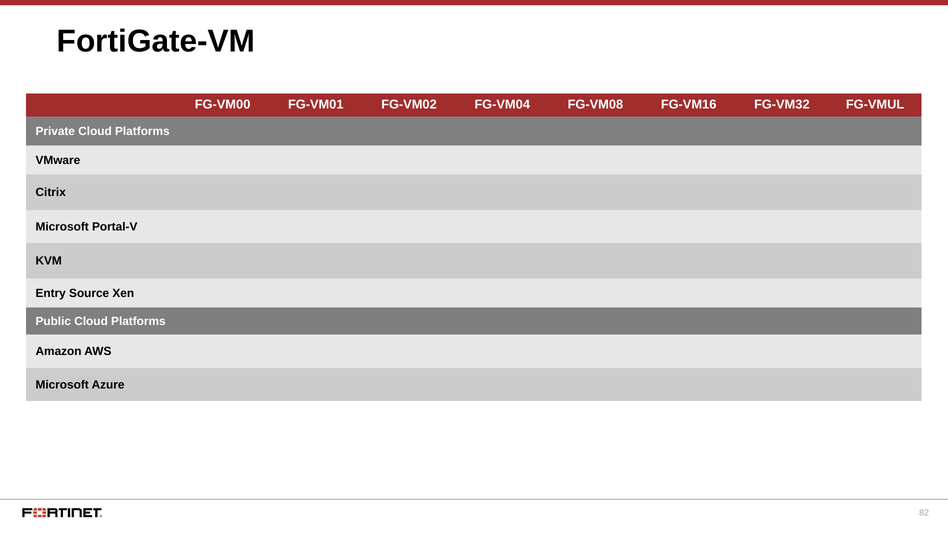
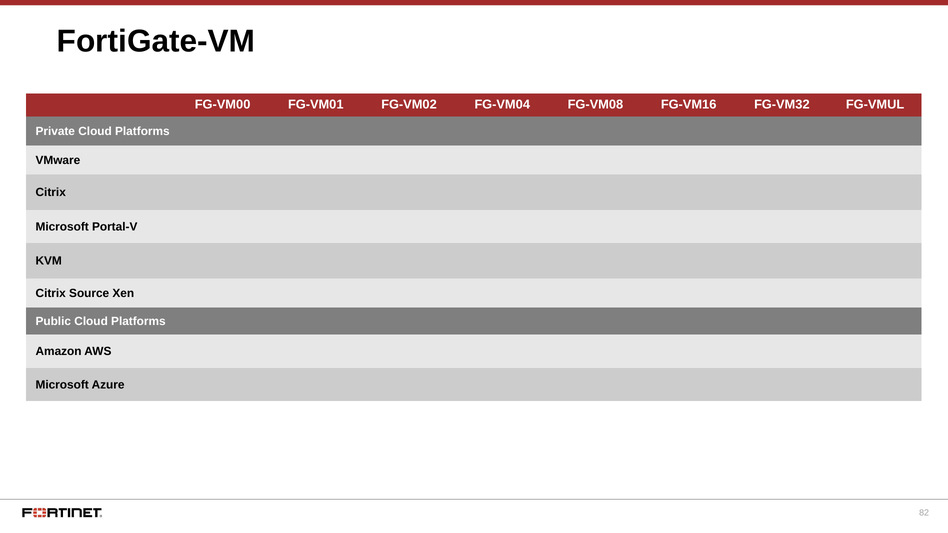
Entry at (51, 293): Entry -> Citrix
